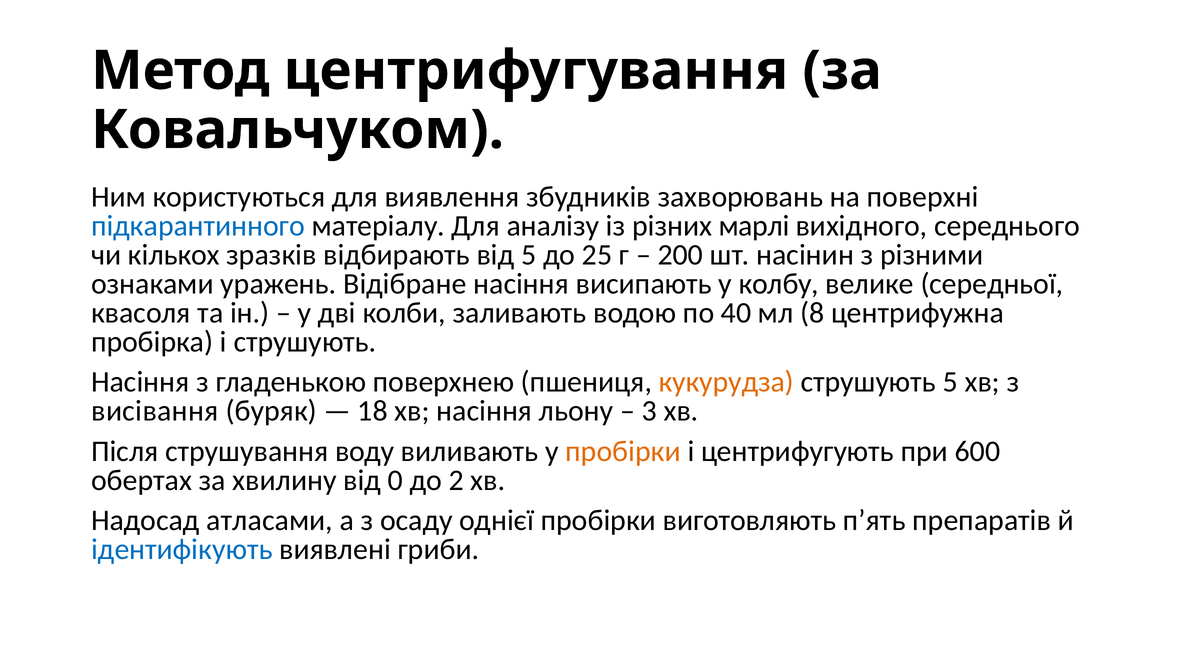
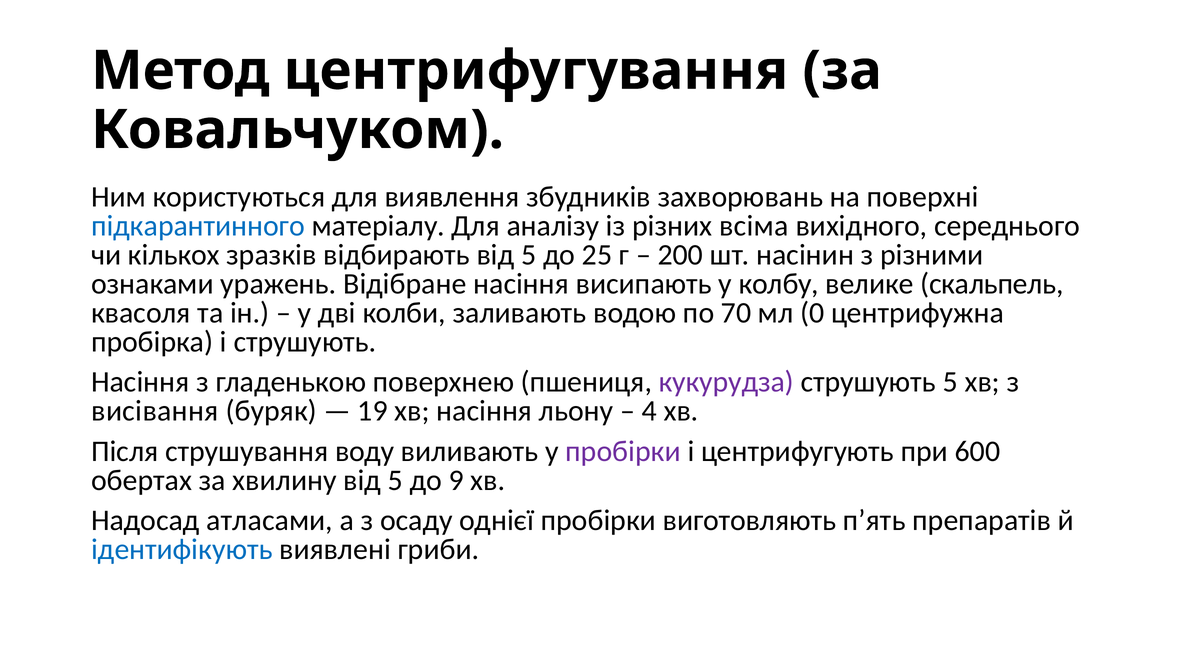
марлі: марлі -> всіма
середньої: середньої -> скальпель
40: 40 -> 70
8: 8 -> 0
кукурудза colour: orange -> purple
18: 18 -> 19
3: 3 -> 4
пробірки at (623, 451) colour: orange -> purple
хвилину від 0: 0 -> 5
2: 2 -> 9
